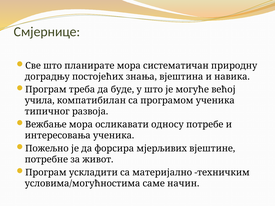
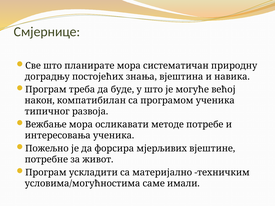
учила: учила -> након
односу: односу -> мeтoдe
начин: начин -> имали
